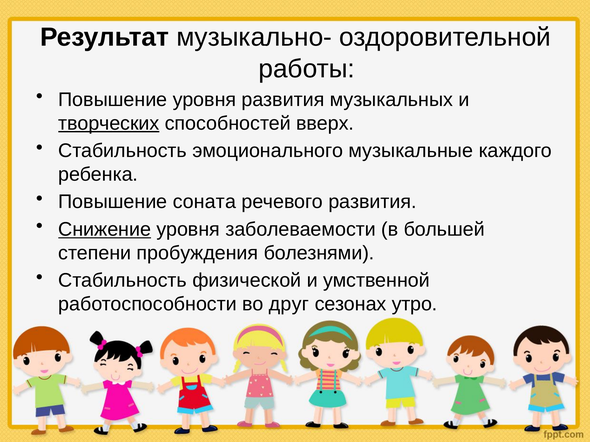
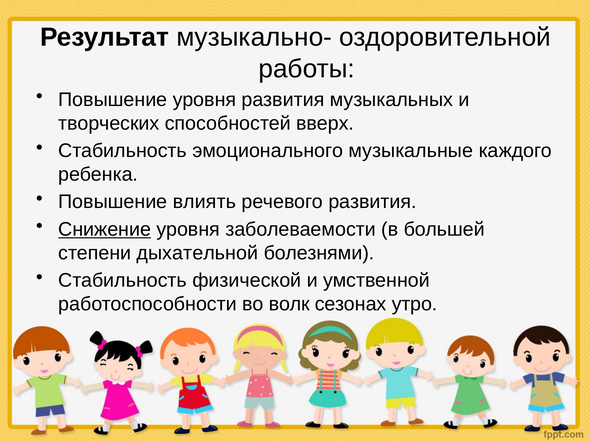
творческих underline: present -> none
соната: соната -> влиять
пробуждения: пробуждения -> дыхательной
друг: друг -> волк
